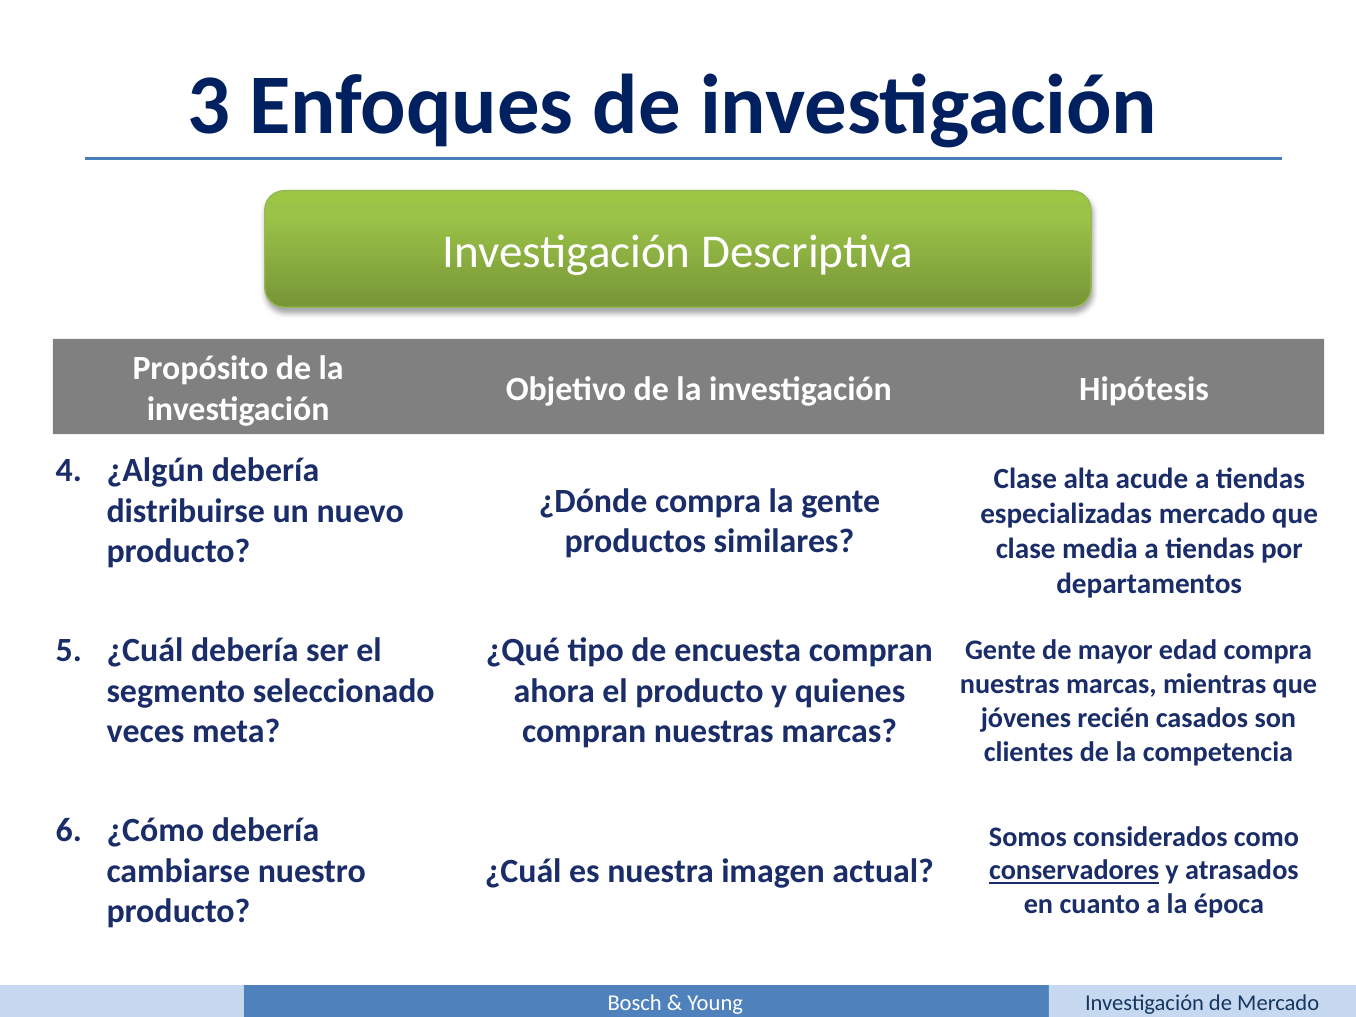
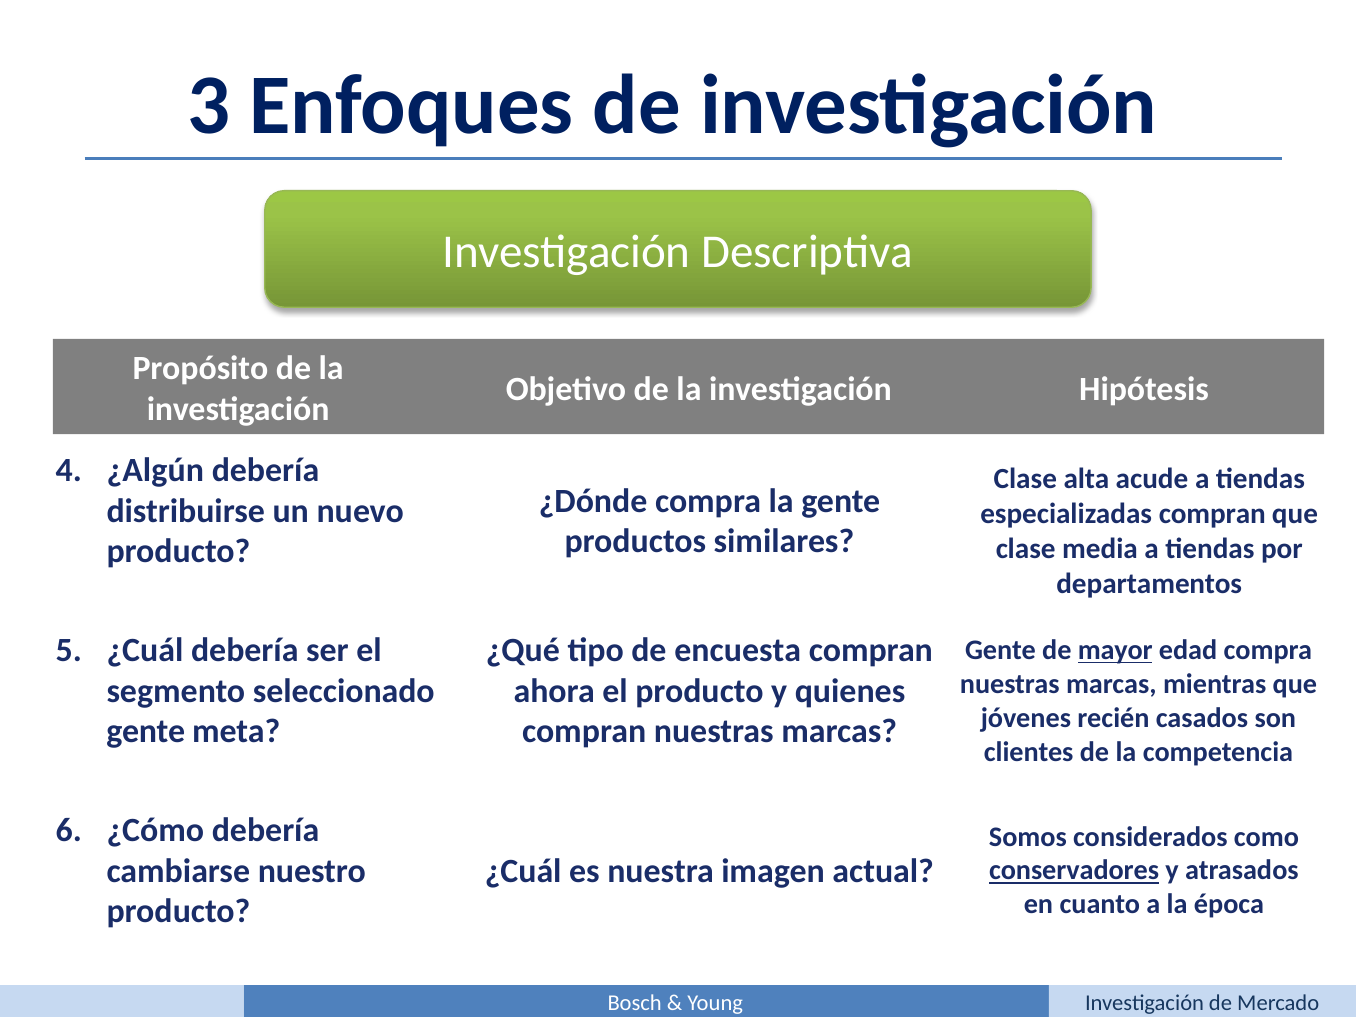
especializadas mercado: mercado -> compran
mayor underline: none -> present
veces at (146, 732): veces -> gente
